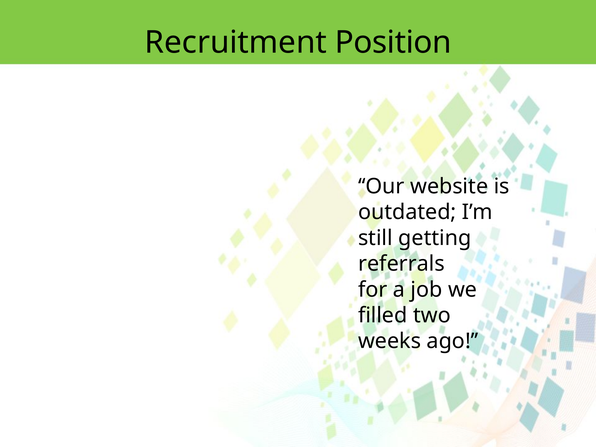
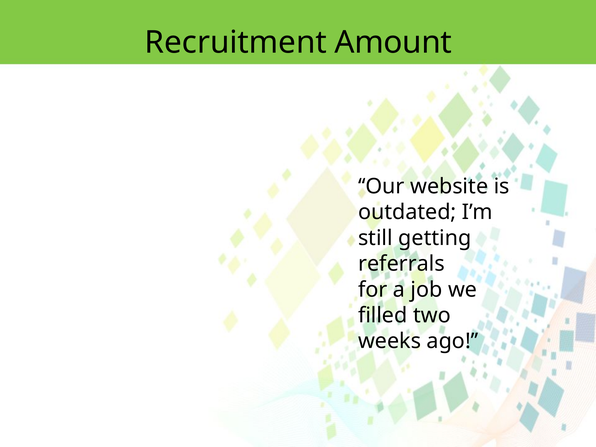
Position: Position -> Amount
